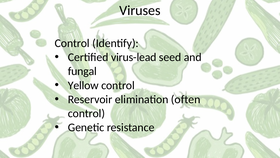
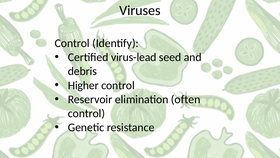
fungal: fungal -> debris
Yellow: Yellow -> Higher
